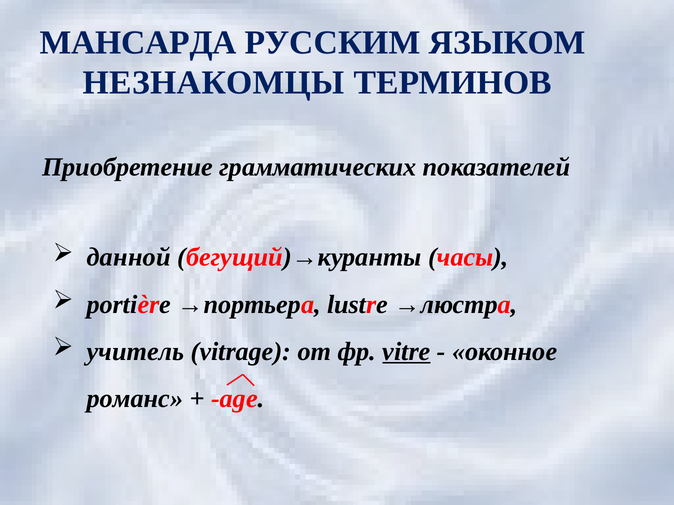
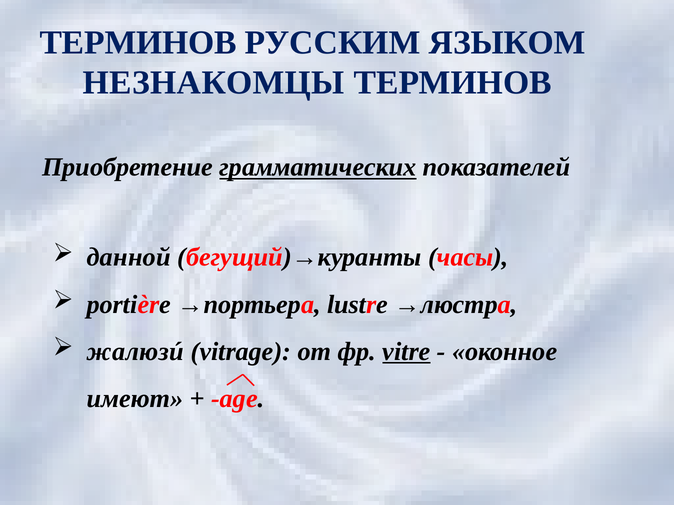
МАНСАРДА at (138, 42): МАНСАРДА -> ТЕРМИНОВ
грамматических underline: none -> present
учитель: учитель -> жалюзú
романс: романс -> имеют
